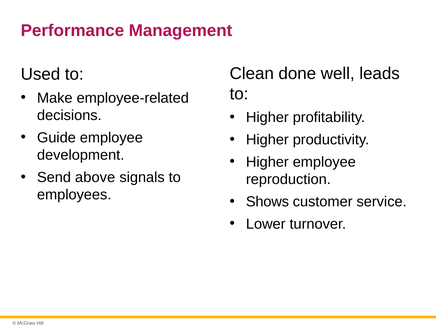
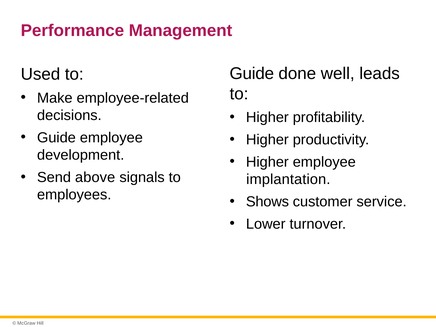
Clean at (252, 74): Clean -> Guide
reproduction: reproduction -> implantation
